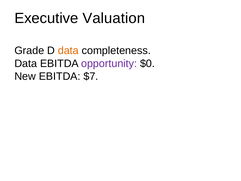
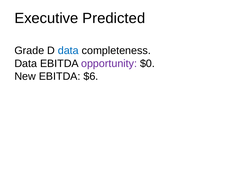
Valuation: Valuation -> Predicted
data at (68, 51) colour: orange -> blue
$7: $7 -> $6
